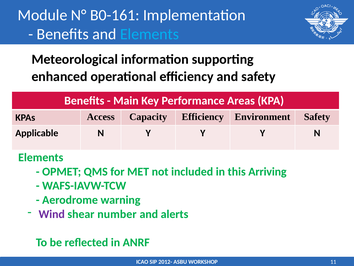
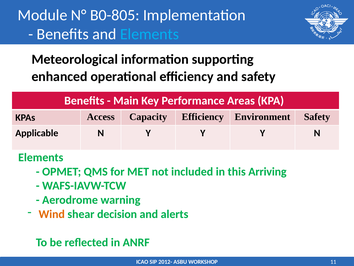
B0-161: B0-161 -> B0-805
Wind colour: purple -> orange
number: number -> decision
